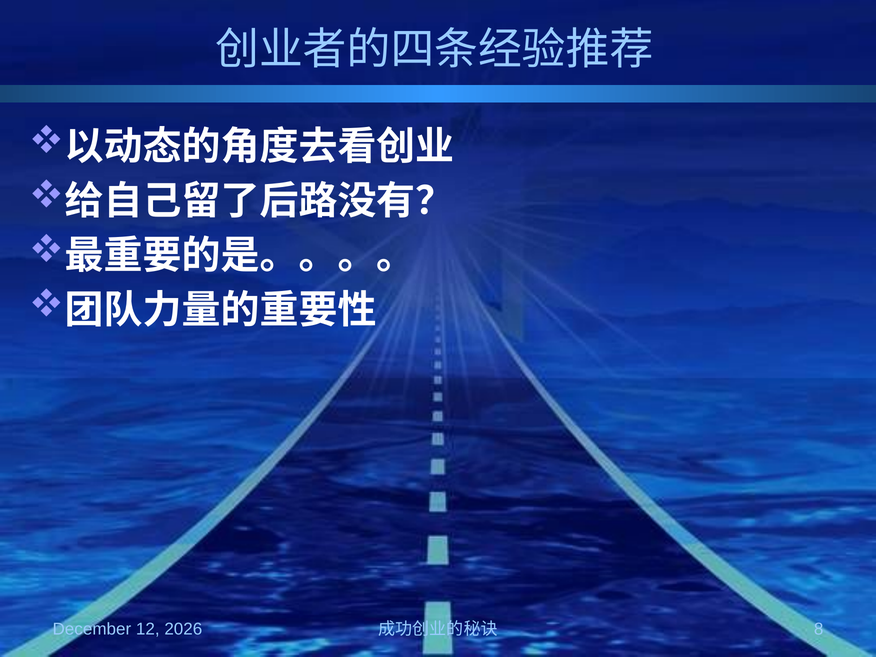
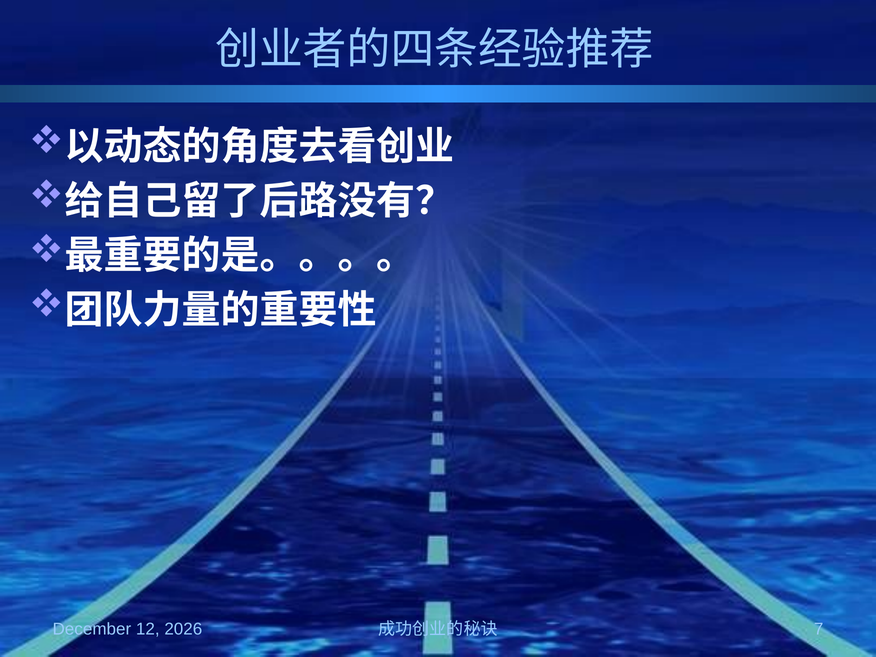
8: 8 -> 7
